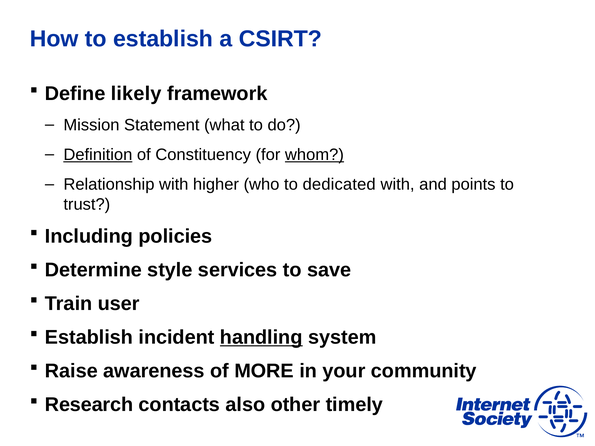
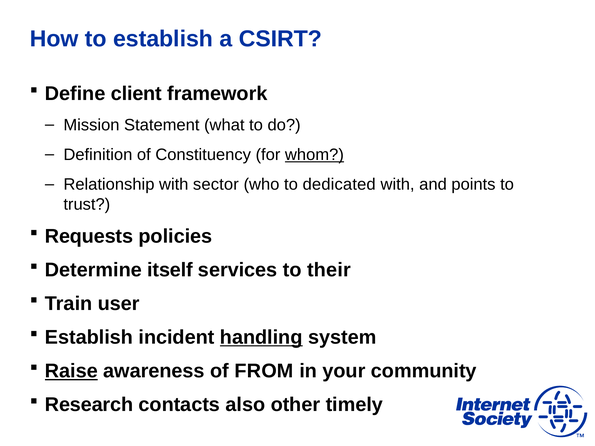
likely: likely -> client
Definition underline: present -> none
higher: higher -> sector
Including: Including -> Requests
style: style -> itself
save: save -> their
Raise underline: none -> present
MORE: MORE -> FROM
